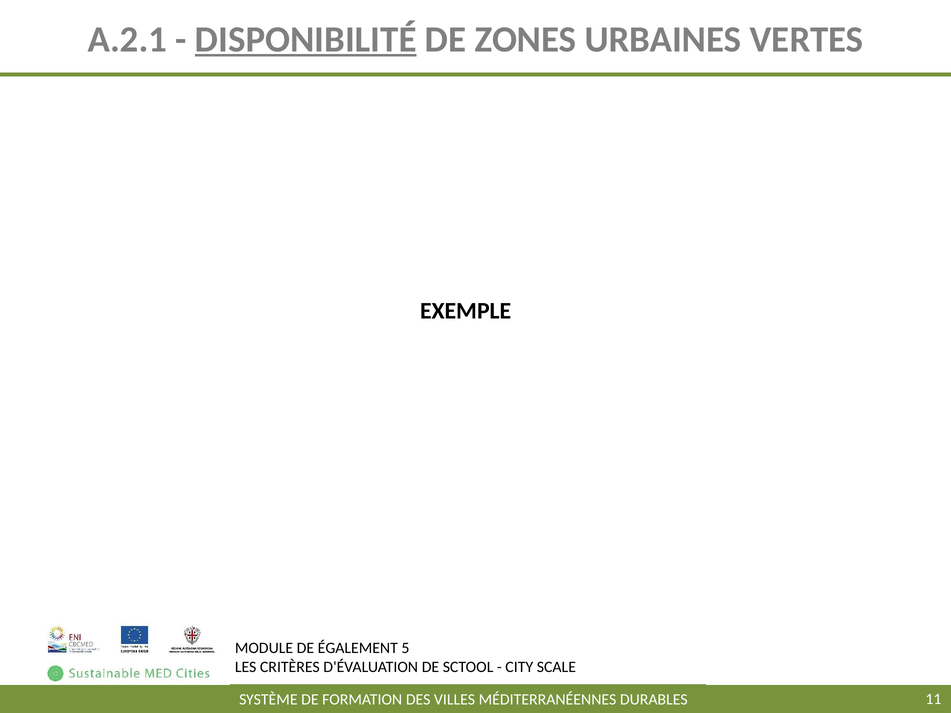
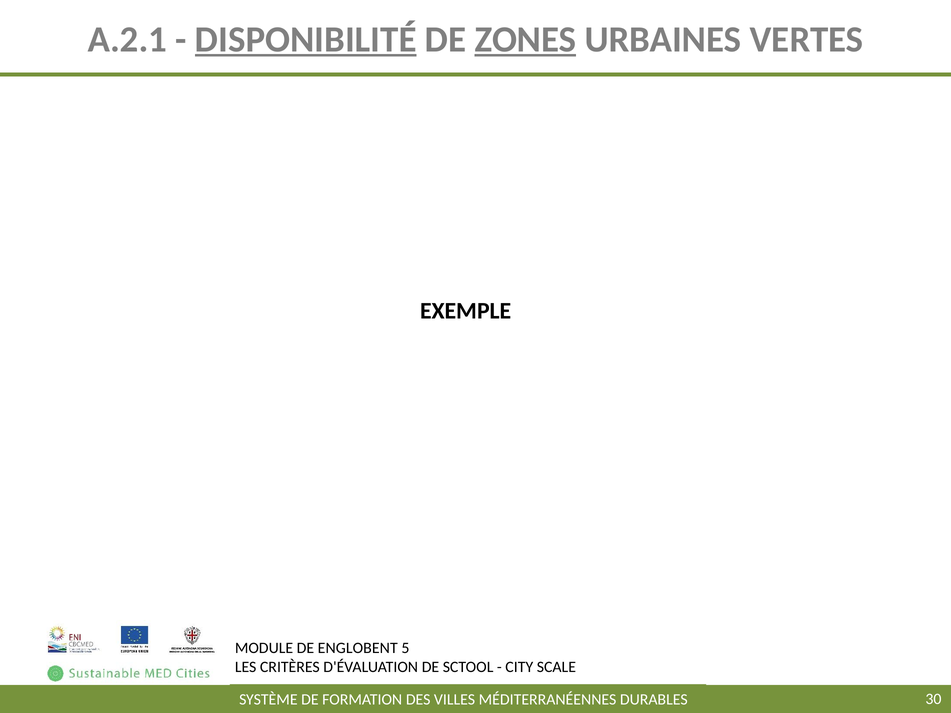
ZONES underline: none -> present
ÉGALEMENT: ÉGALEMENT -> ENGLOBENT
11: 11 -> 30
